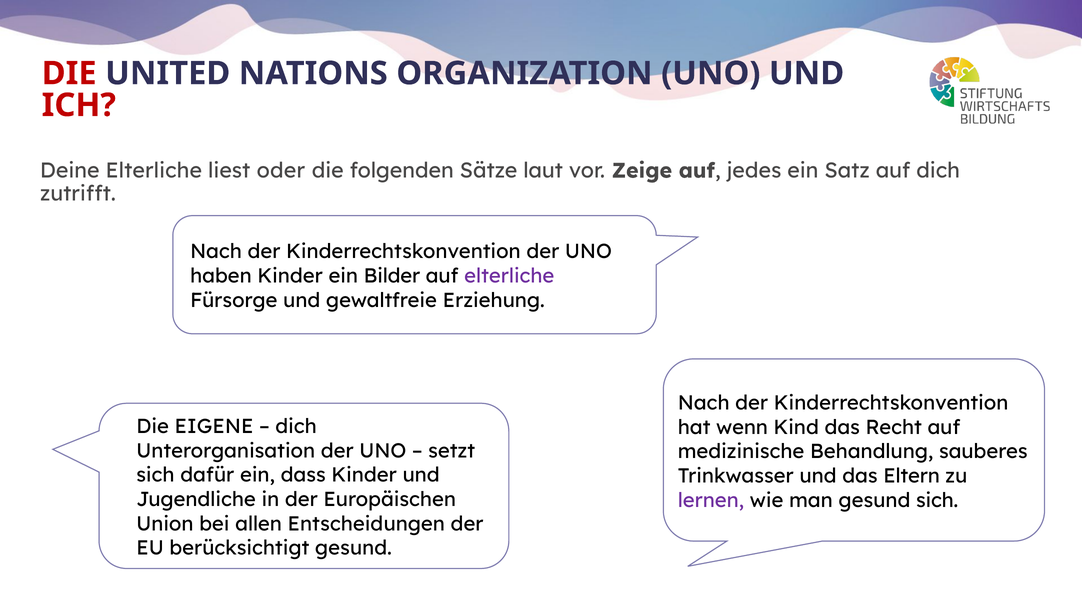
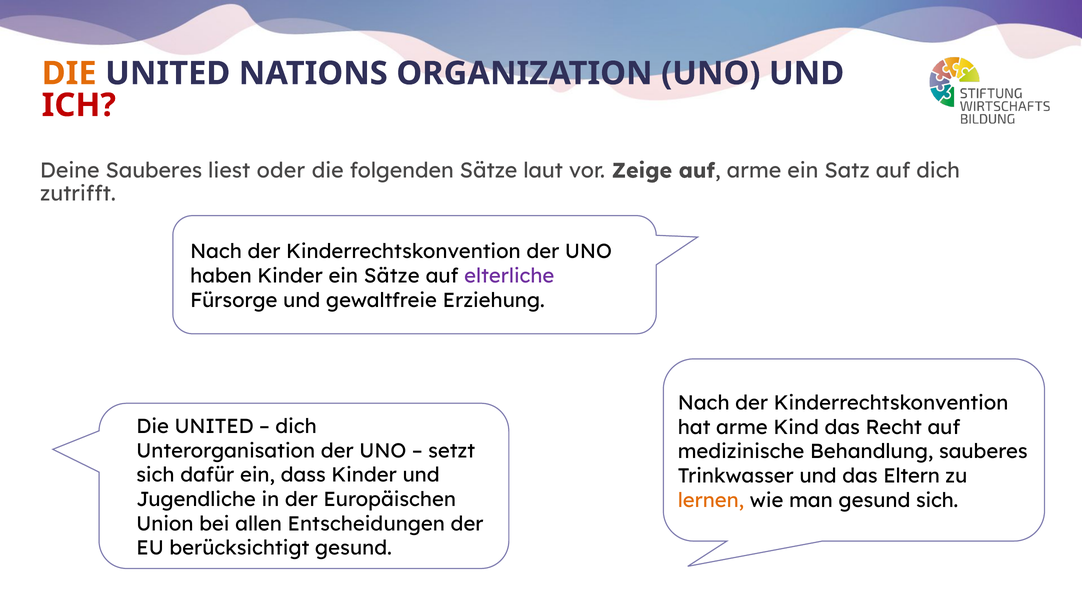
DIE at (69, 73) colour: red -> orange
Deine Elterliche: Elterliche -> Sauberes
jedes at (754, 171): jedes -> arme
ein Bilder: Bilder -> Sätze
EIGENE at (214, 426): EIGENE -> UNITED
hat wenn: wenn -> arme
lernen colour: purple -> orange
